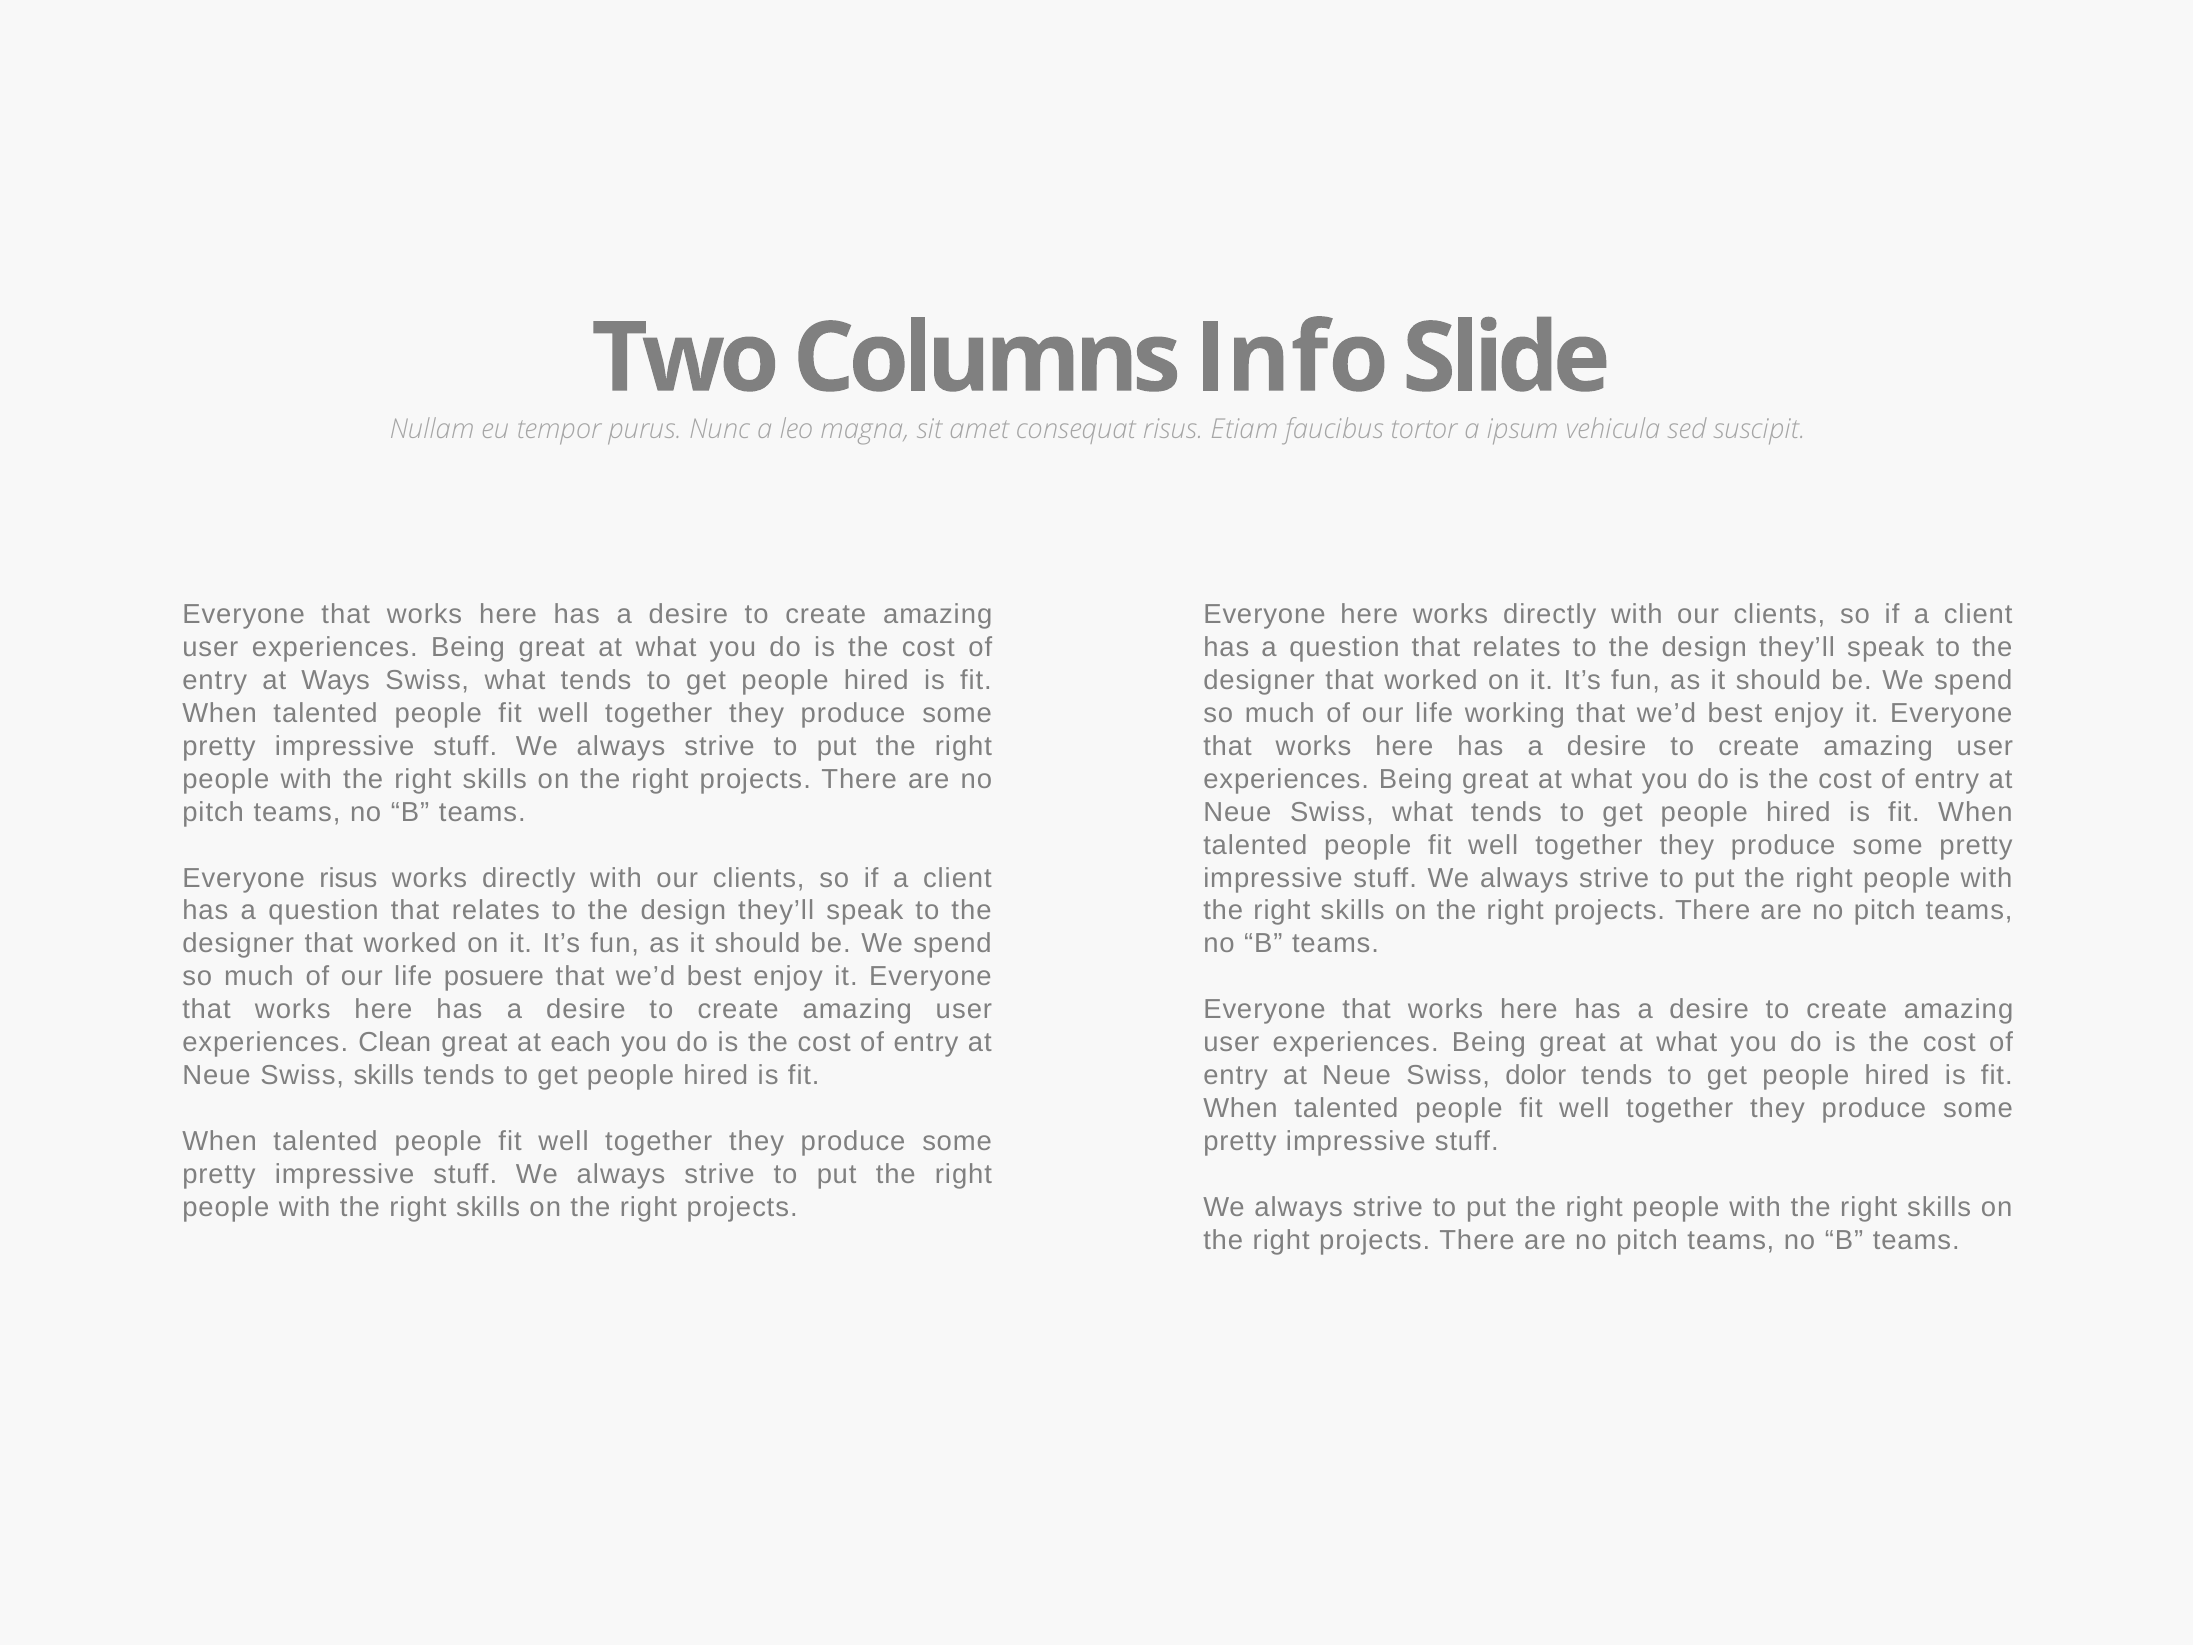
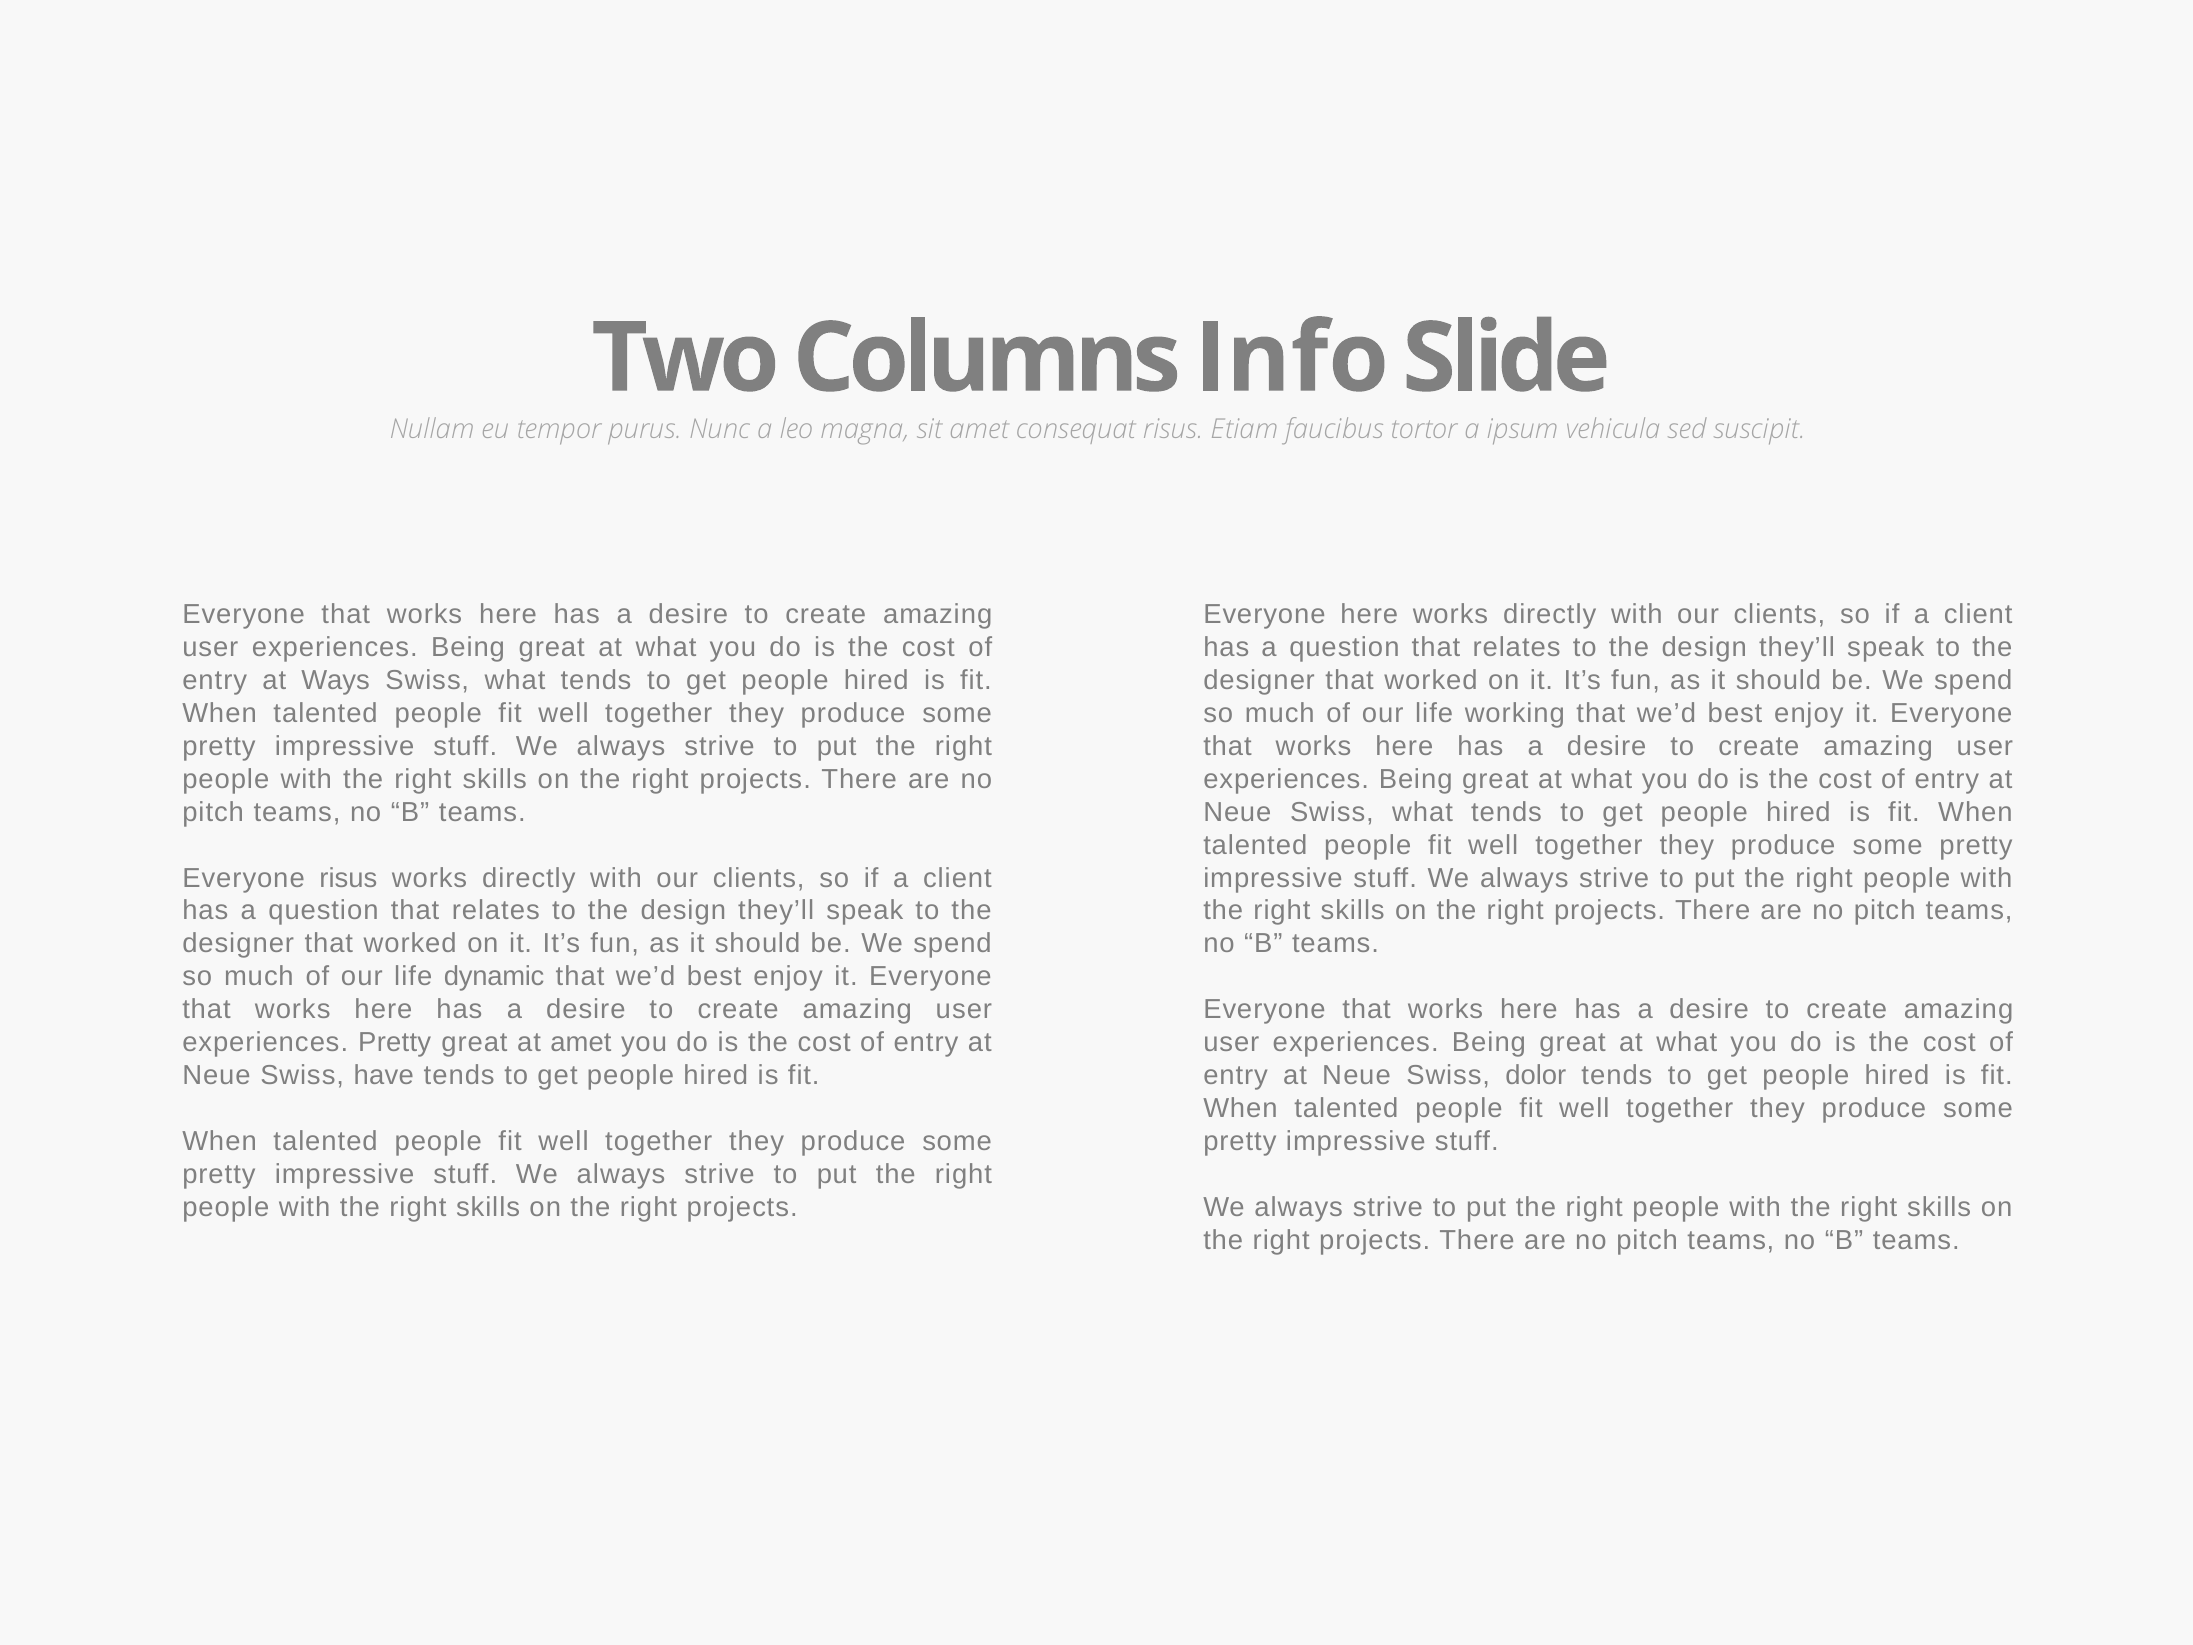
posuere: posuere -> dynamic
experiences Clean: Clean -> Pretty
at each: each -> amet
Swiss skills: skills -> have
